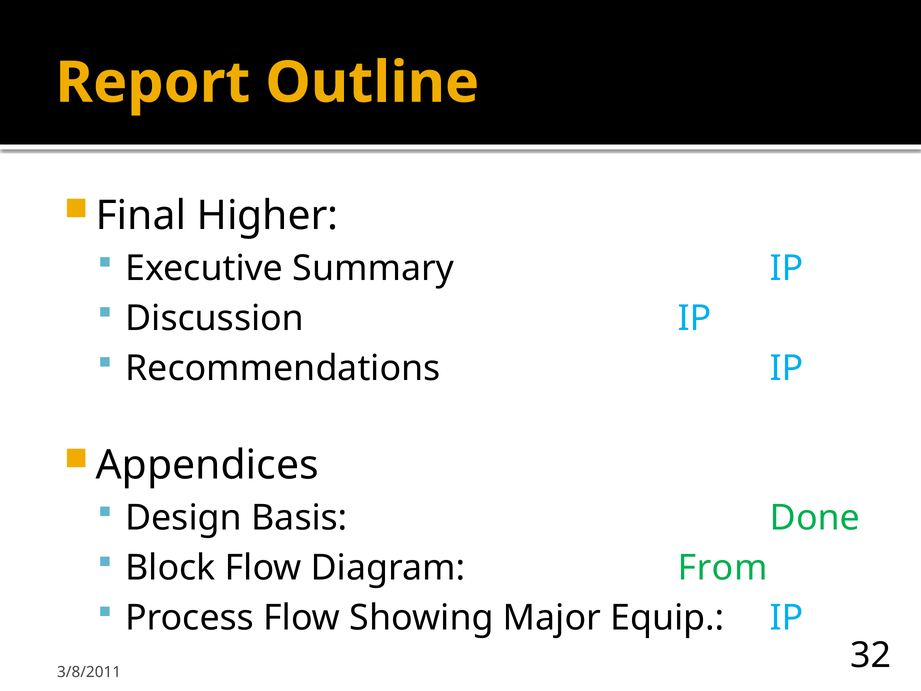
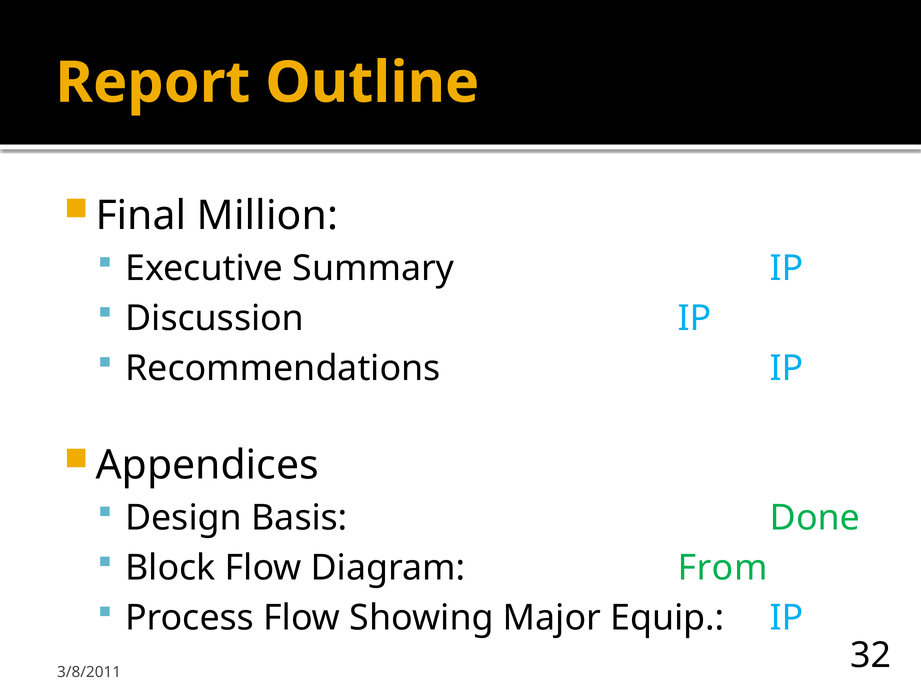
Higher: Higher -> Million
